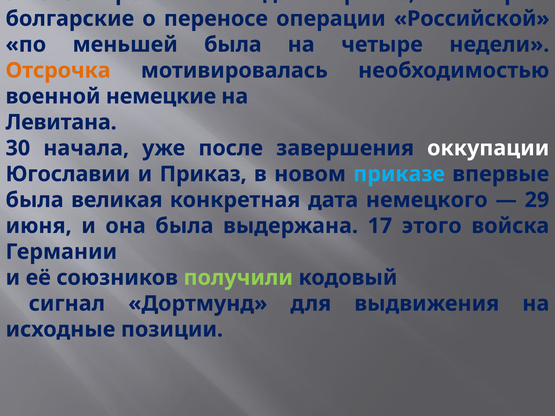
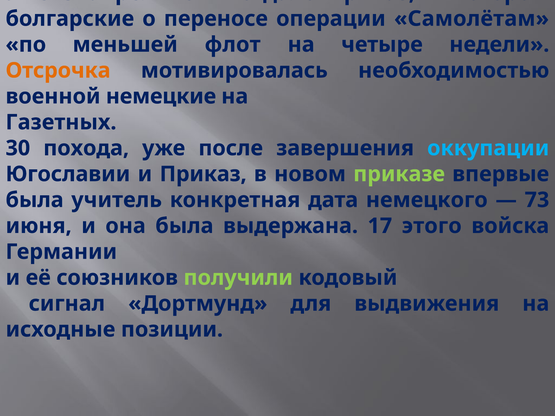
Российской: Российской -> Самолётам
меньшей была: была -> флот
Левитана: Левитана -> Газетных
начала: начала -> похода
оккупации colour: white -> light blue
приказе colour: light blue -> light green
великая: великая -> учитель
29: 29 -> 73
